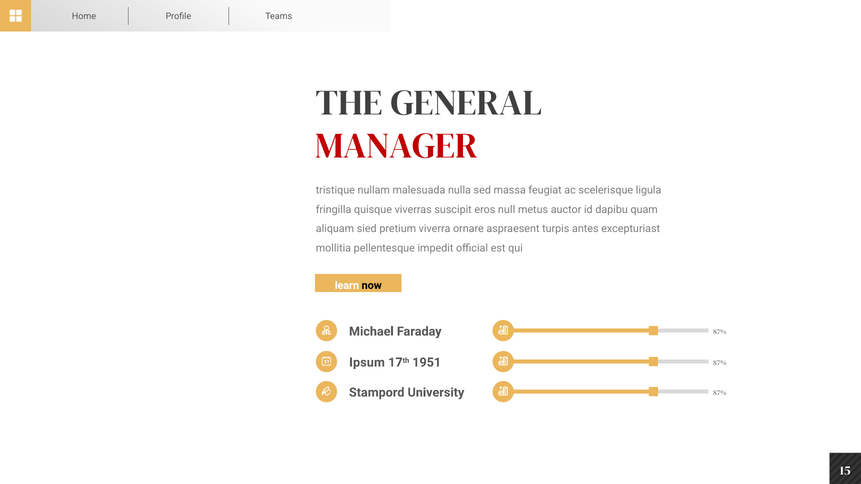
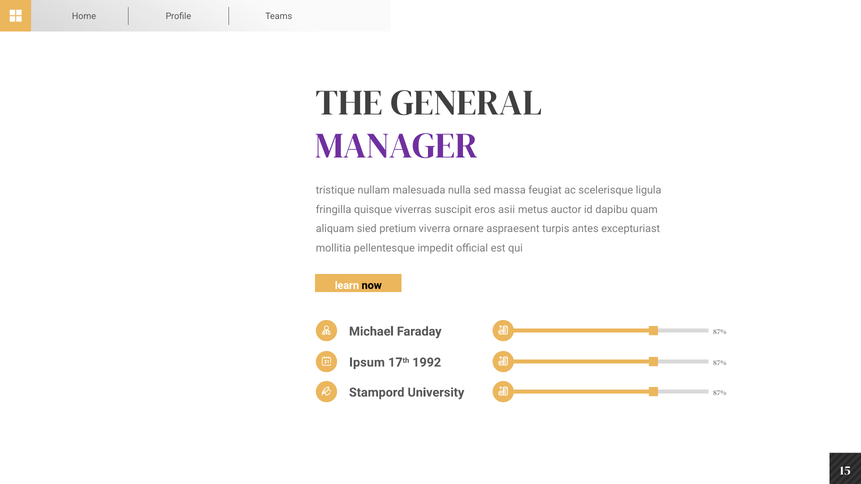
MANAGER colour: red -> purple
null: null -> asii
1951: 1951 -> 1992
